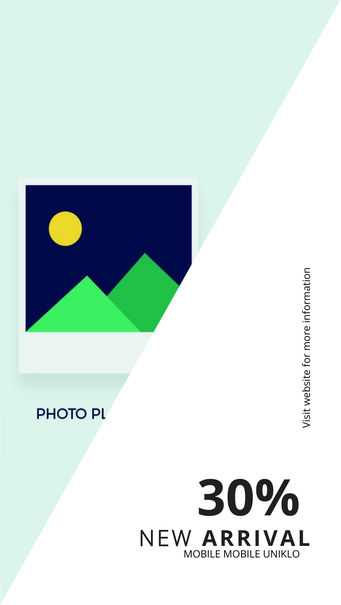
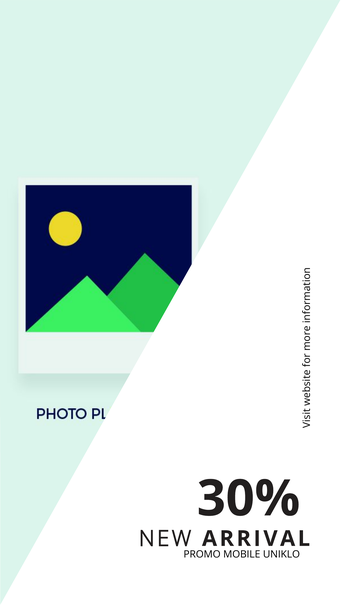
MOBILE at (202, 555): MOBILE -> PROMO
